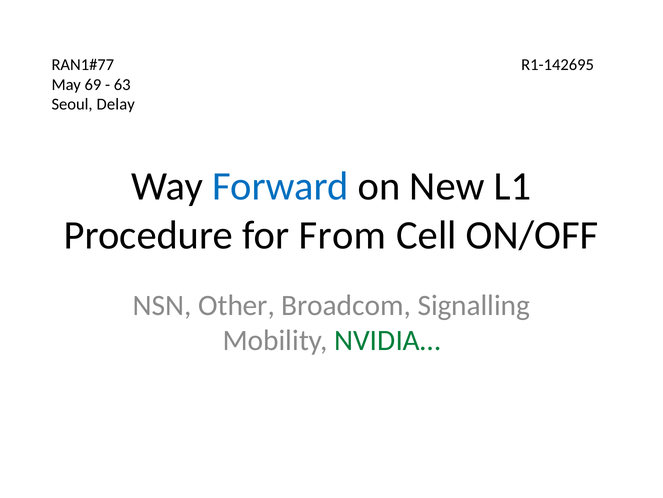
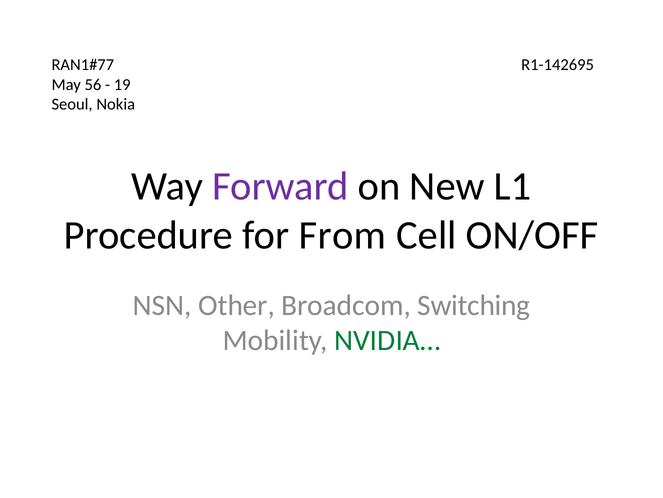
69: 69 -> 56
63: 63 -> 19
Delay: Delay -> Nokia
Forward colour: blue -> purple
Signalling: Signalling -> Switching
